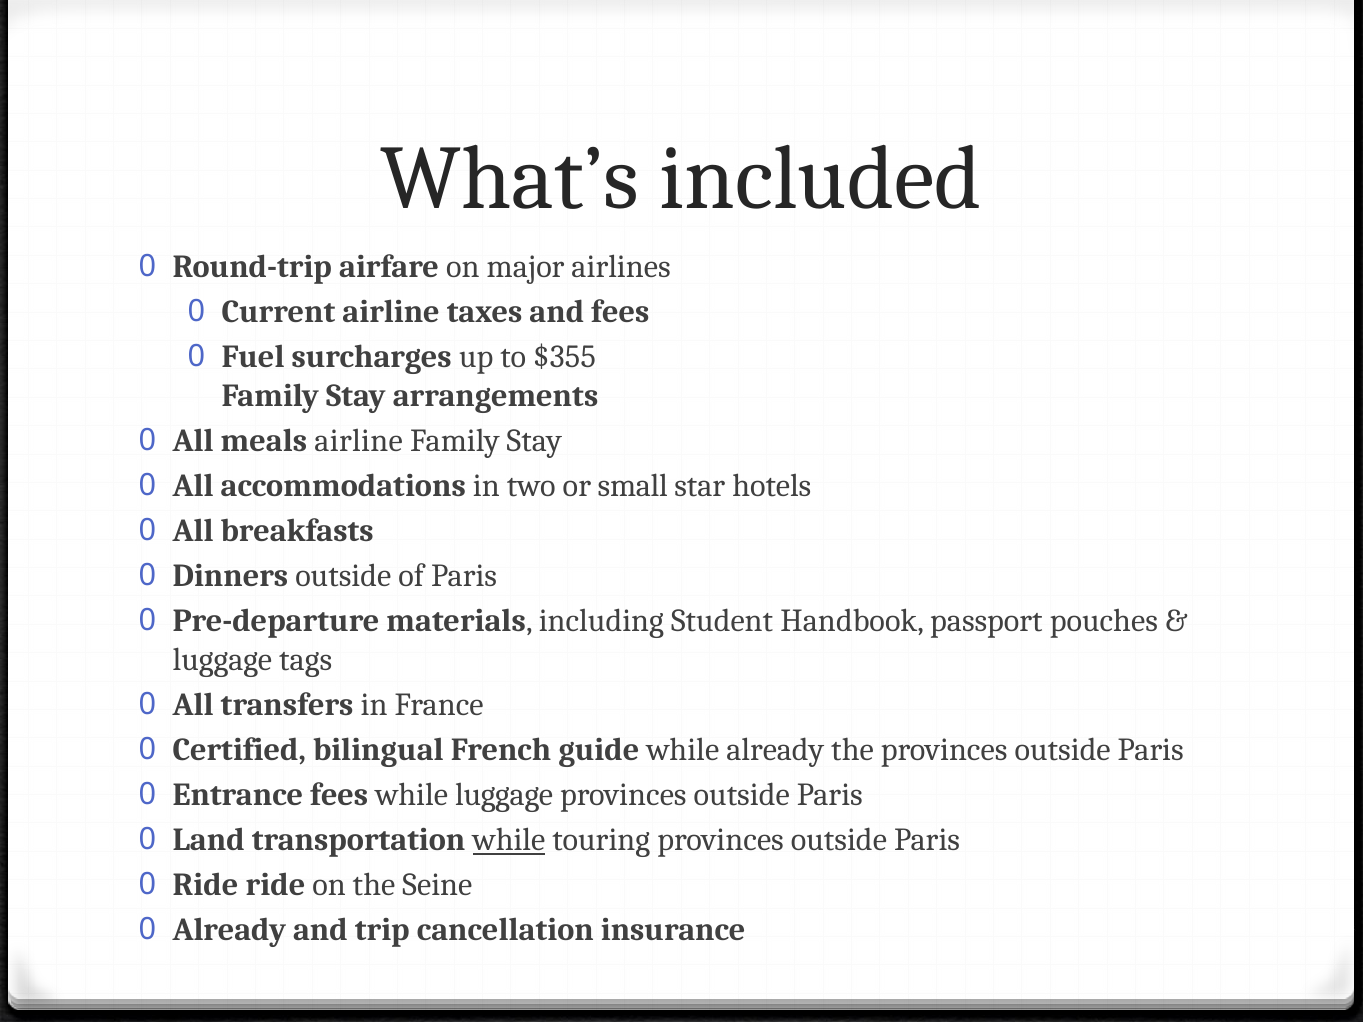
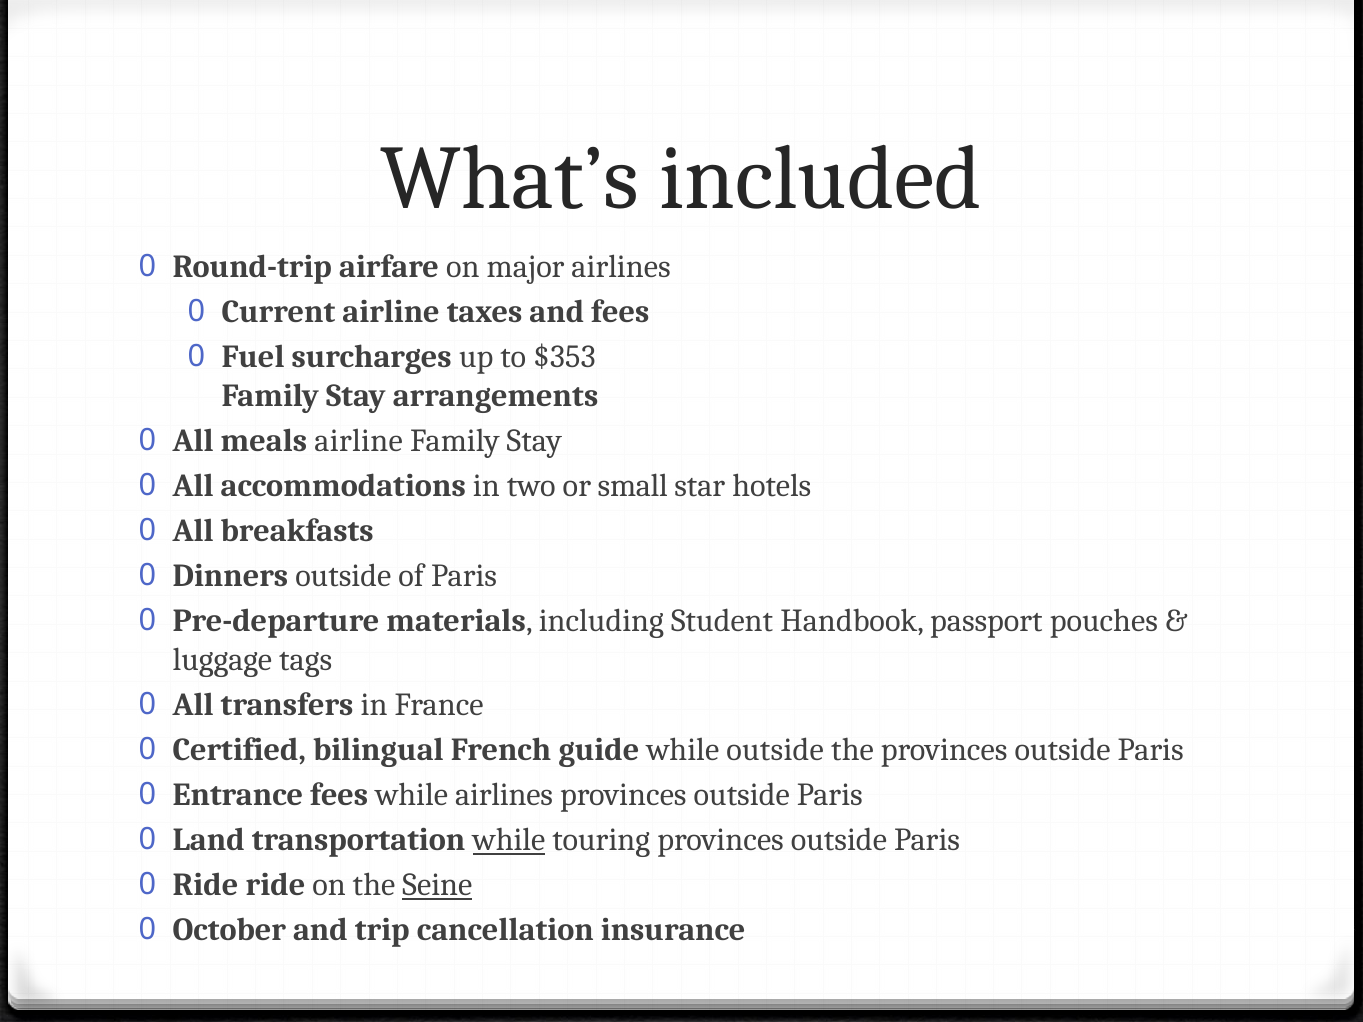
$355: $355 -> $353
while already: already -> outside
while luggage: luggage -> airlines
Seine underline: none -> present
Already at (229, 930): Already -> October
